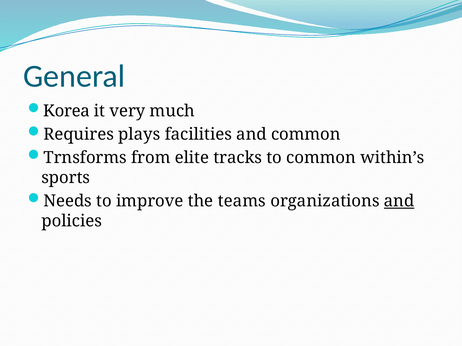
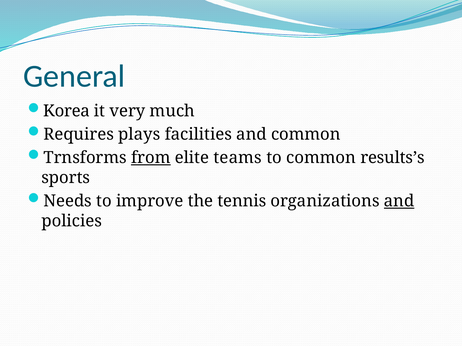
from underline: none -> present
tracks: tracks -> teams
within’s: within’s -> results’s
teams: teams -> tennis
